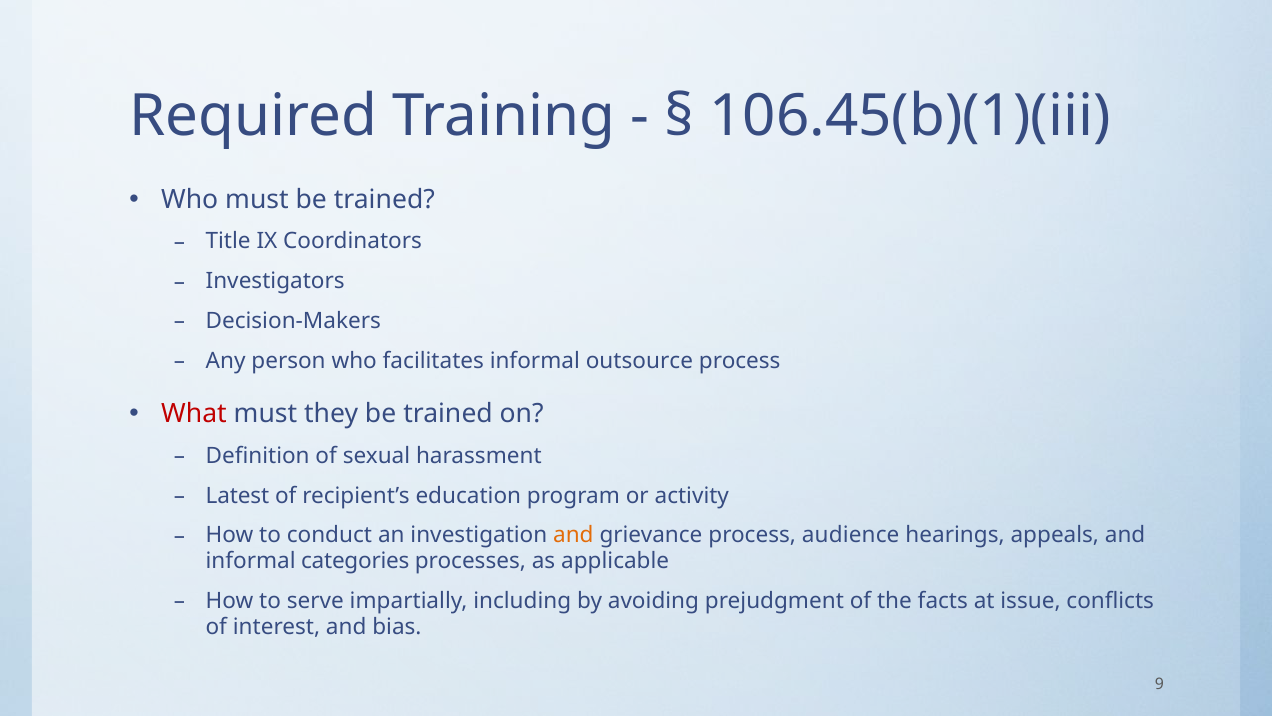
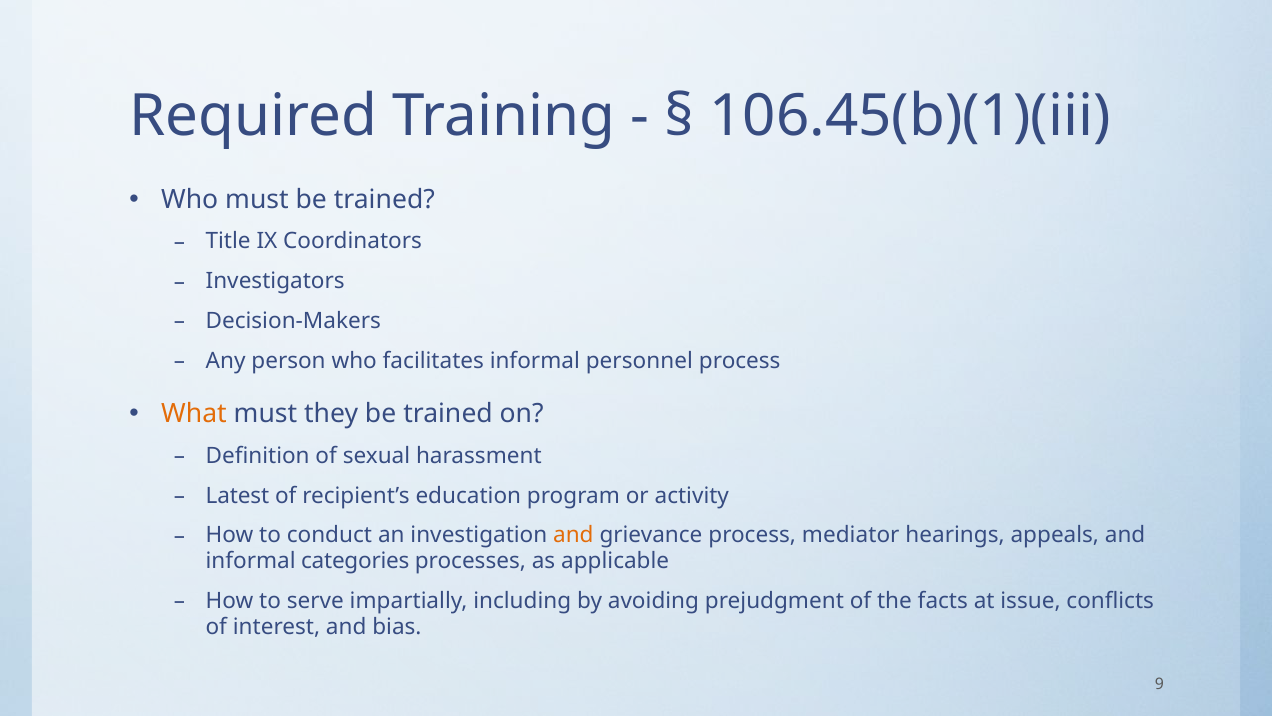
outsource: outsource -> personnel
What colour: red -> orange
audience: audience -> mediator
